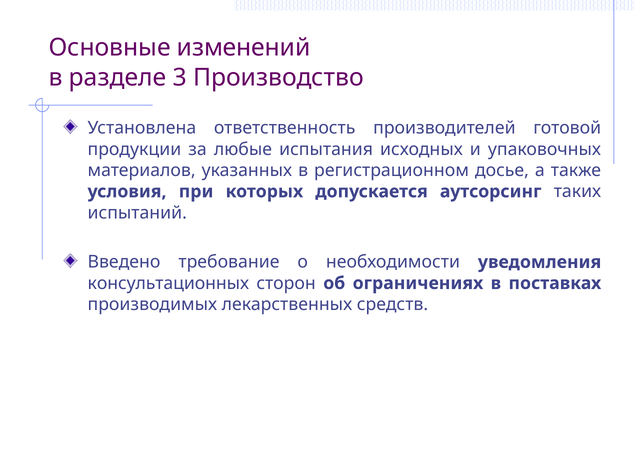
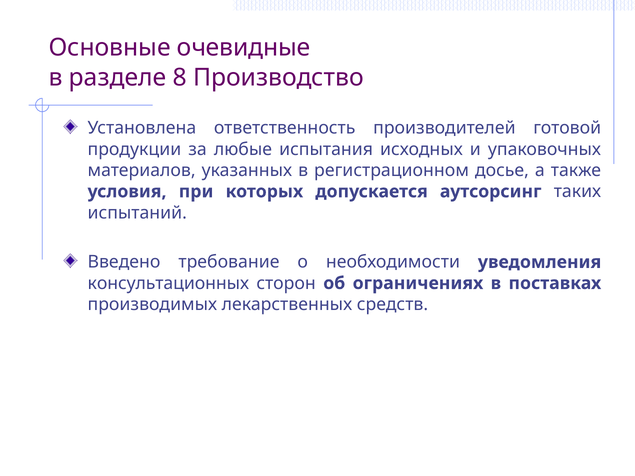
изменений: изменений -> очевидные
3: 3 -> 8
